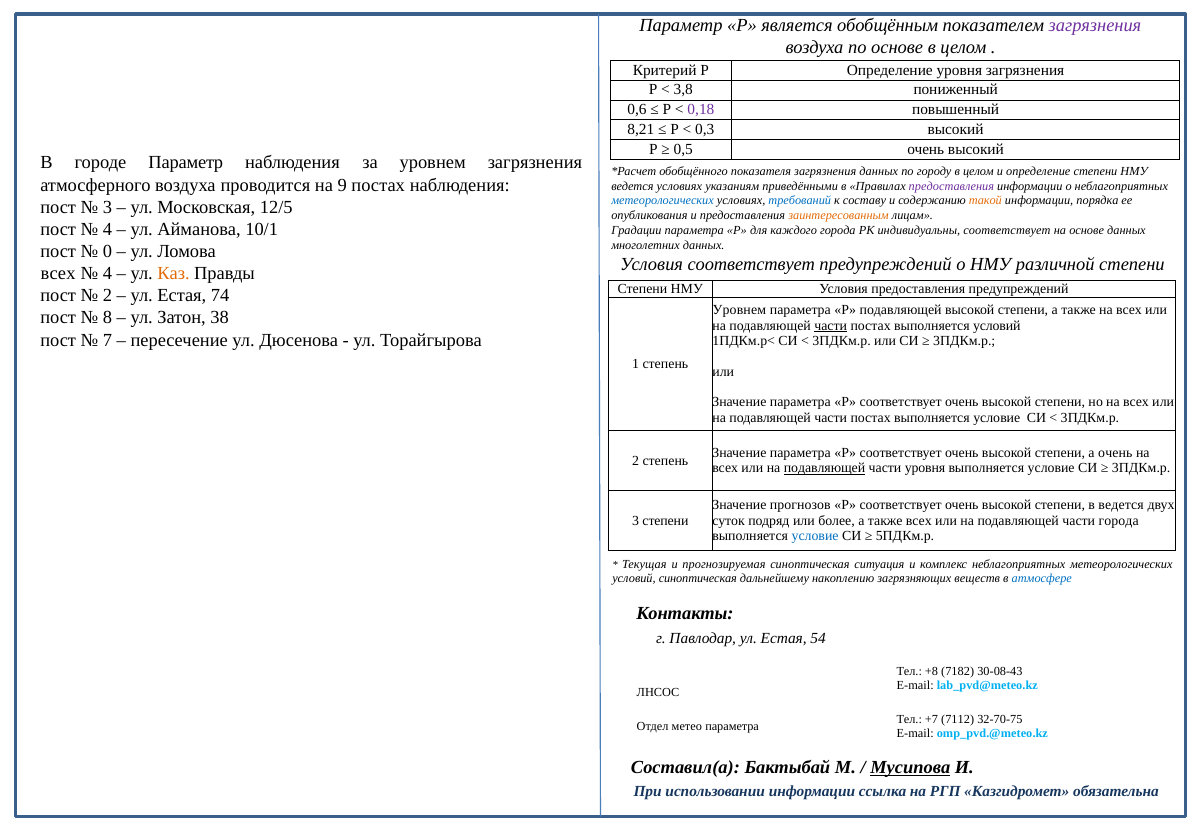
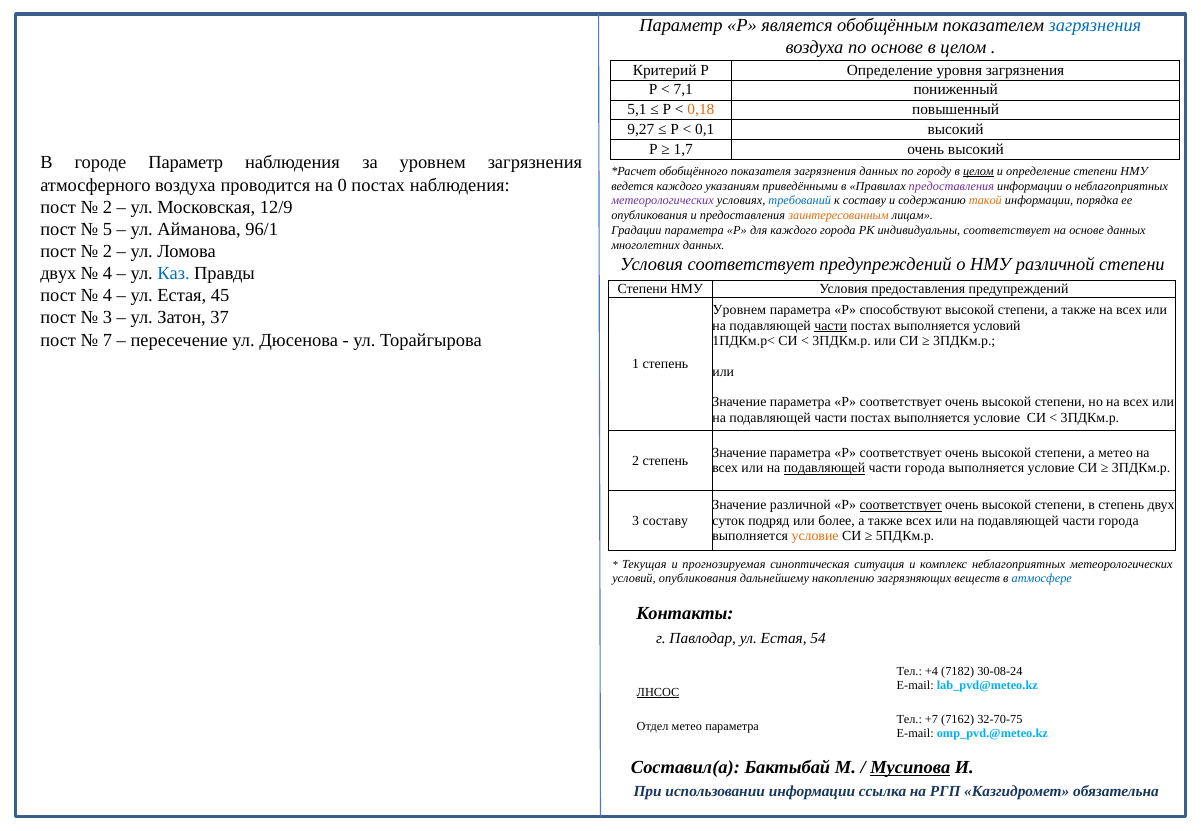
загрязнения at (1095, 25) colour: purple -> blue
3,8: 3,8 -> 7,1
0,6: 0,6 -> 5,1
0,18 colour: purple -> orange
8,21: 8,21 -> 9,27
0,3: 0,3 -> 0,1
0,5: 0,5 -> 1,7
целом at (978, 171) underline: none -> present
9: 9 -> 0
ведется условиях: условиях -> каждого
метеорологических at (663, 201) colour: blue -> purple
3 at (107, 207): 3 -> 2
12/5: 12/5 -> 12/9
4 at (107, 229): 4 -> 5
10/1: 10/1 -> 96/1
0 at (107, 252): 0 -> 2
всех at (58, 274): всех -> двух
Каз colour: orange -> blue
2 at (107, 296): 2 -> 4
74: 74 -> 45
Р подавляющей: подавляющей -> способствуют
8 at (107, 318): 8 -> 3
38: 38 -> 37
а очень: очень -> метео
уровня at (925, 469): уровня -> города
Значение прогнозов: прогнозов -> различной
соответствует at (901, 506) underline: none -> present
в ведется: ведется -> степень
3 степени: степени -> составу
условие at (815, 536) colour: blue -> orange
условий синоптическая: синоптическая -> опубликования
+8: +8 -> +4
30-08-43: 30-08-43 -> 30-08-24
ЛНСОС underline: none -> present
7112: 7112 -> 7162
